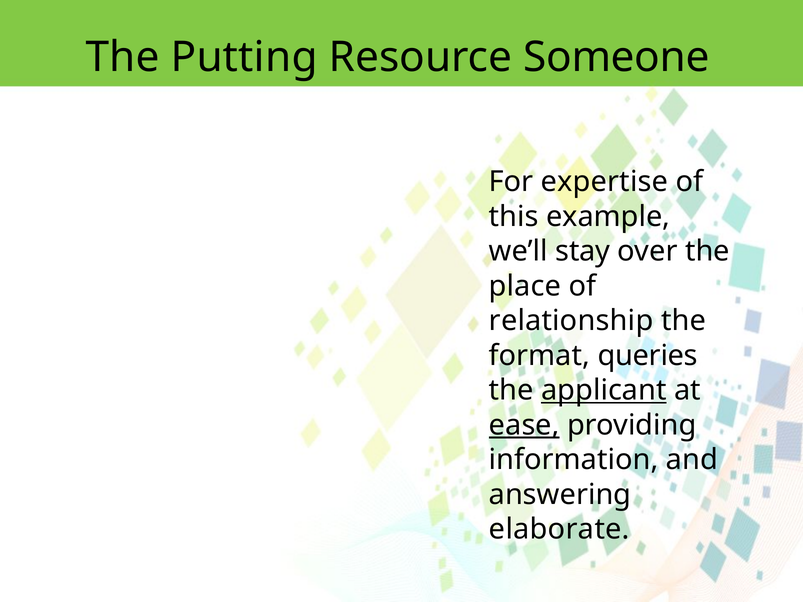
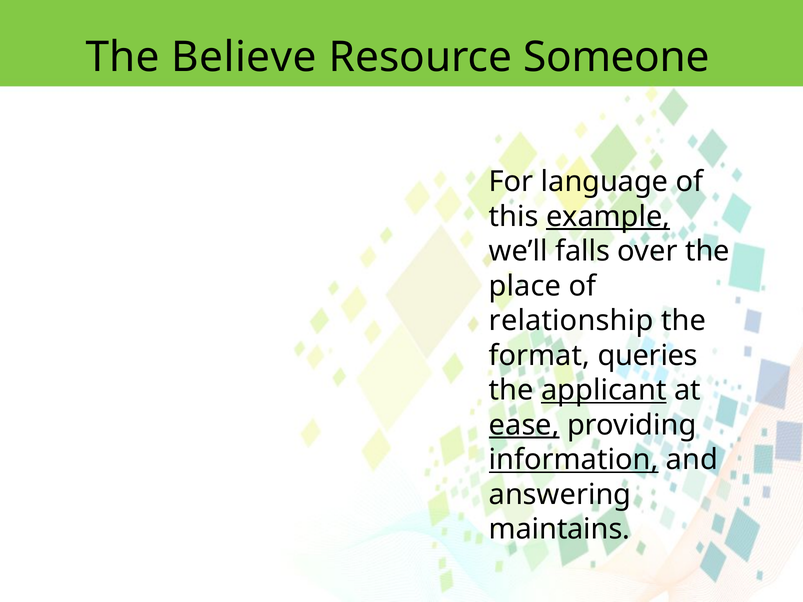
Putting: Putting -> Believe
expertise: expertise -> language
example underline: none -> present
stay: stay -> falls
information underline: none -> present
elaborate: elaborate -> maintains
